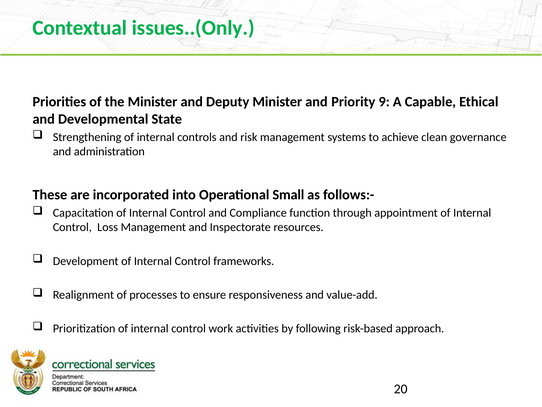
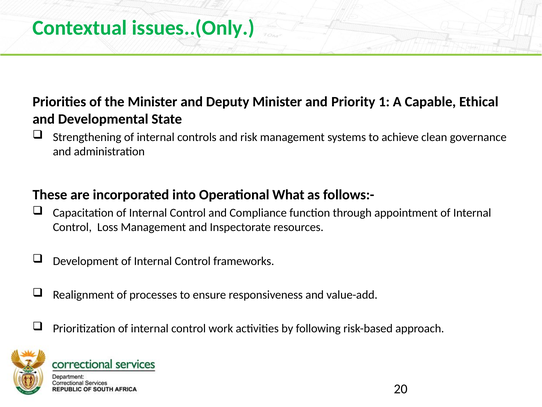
9: 9 -> 1
Small: Small -> What
